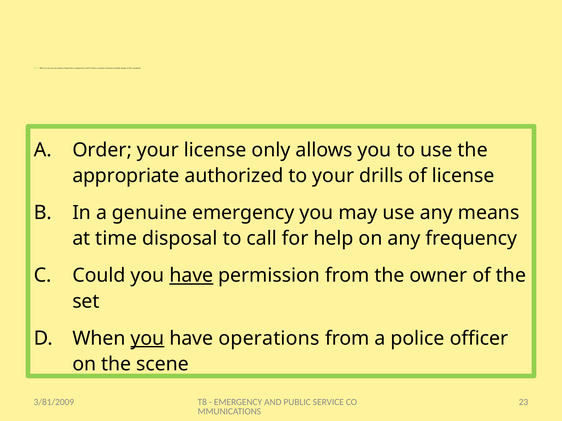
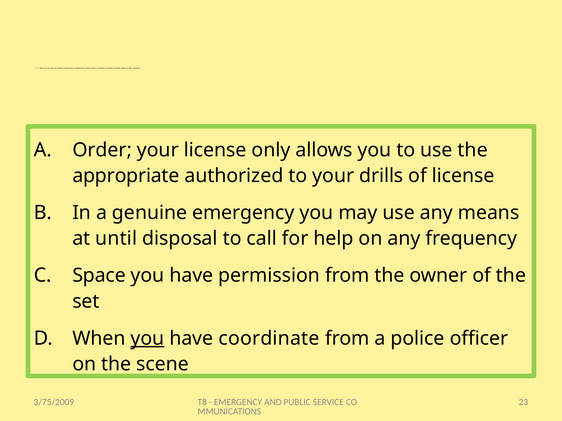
time: time -> until
Could: Could -> Space
have at (191, 276) underline: present -> none
operations: operations -> coordinate
3/81/2009: 3/81/2009 -> 3/75/2009
